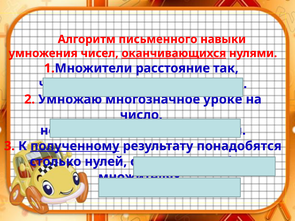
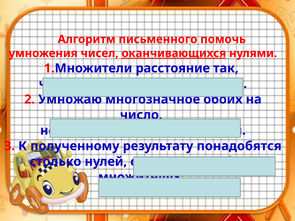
навыки: навыки -> помочь
многозначное уроке: уроке -> обоих
полученному underline: present -> none
